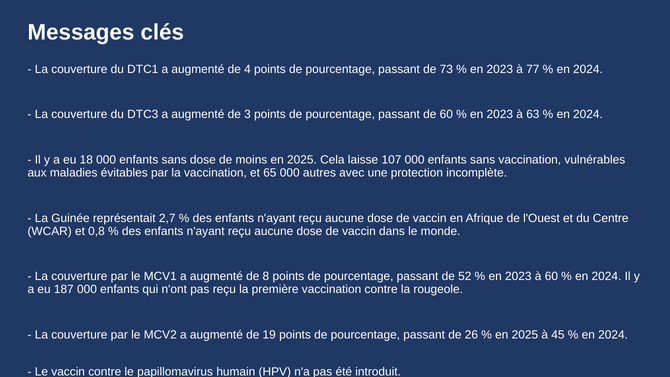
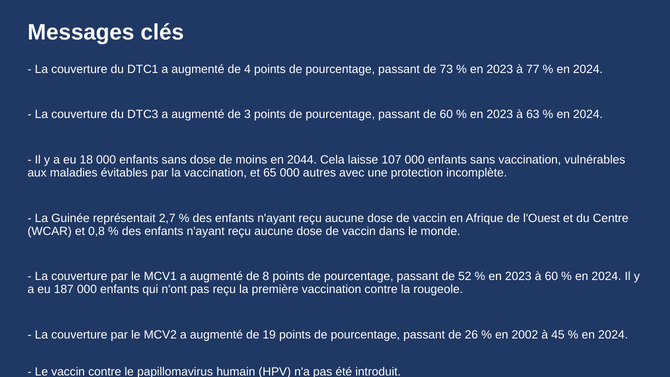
moins en 2025: 2025 -> 2044
2025 at (525, 335): 2025 -> 2002
